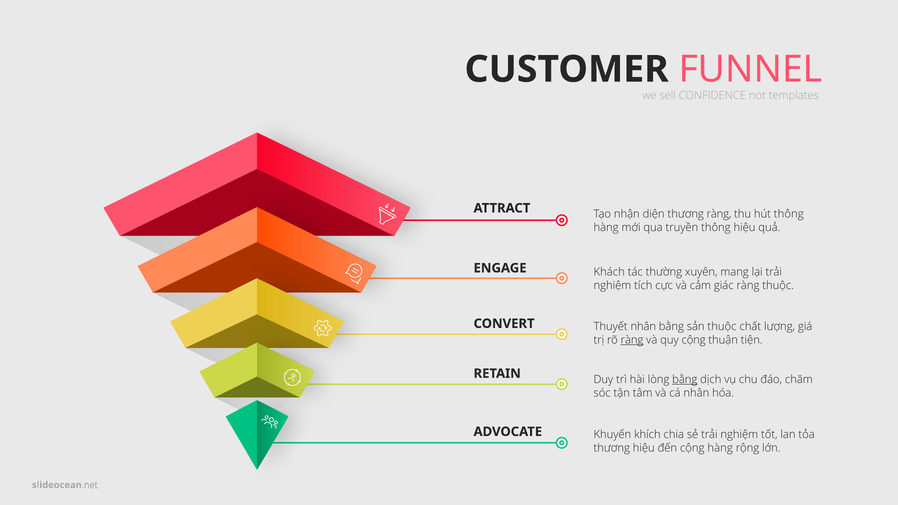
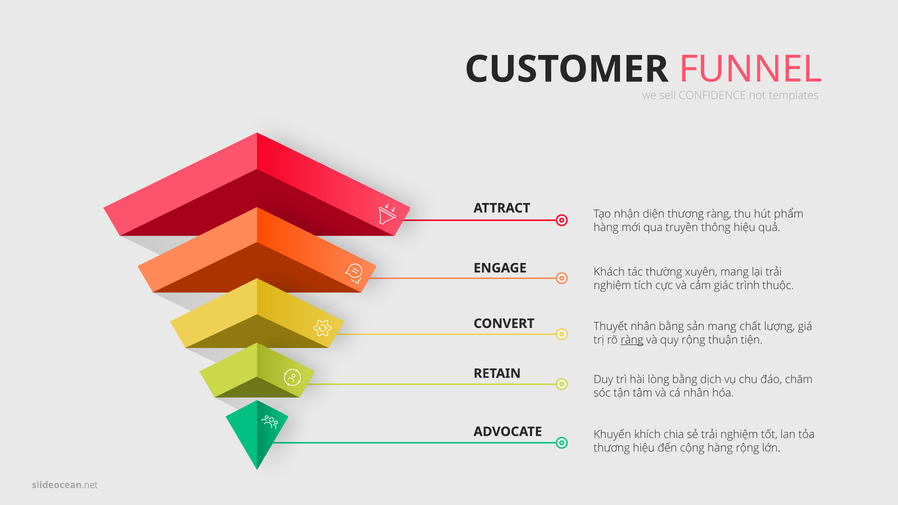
hút thông: thông -> phẩm
giác ràng: ràng -> trình
sản thuộc: thuộc -> mang
quy cộng: cộng -> rộng
bằng at (685, 379) underline: present -> none
